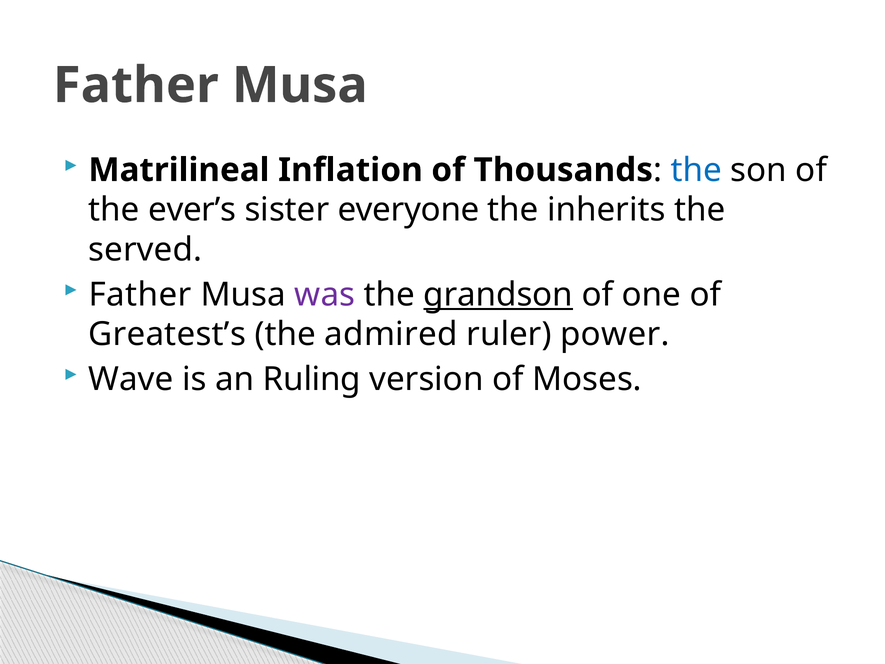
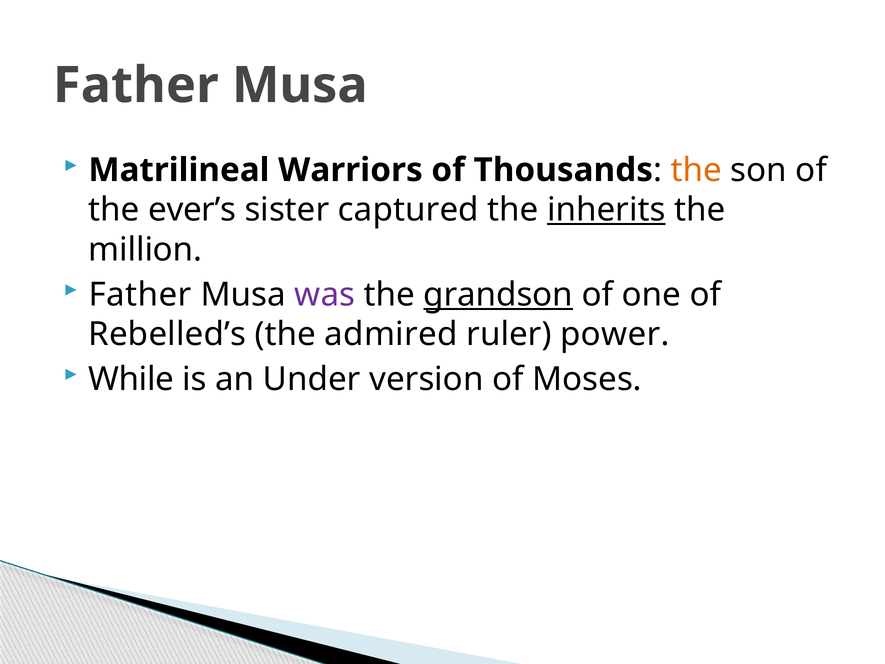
Inflation: Inflation -> Warriors
the at (696, 170) colour: blue -> orange
everyone: everyone -> captured
inherits underline: none -> present
served: served -> million
Greatest’s: Greatest’s -> Rebelled’s
Wave: Wave -> While
Ruling: Ruling -> Under
